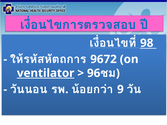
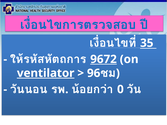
98: 98 -> 35
9672 underline: none -> present
9: 9 -> 0
